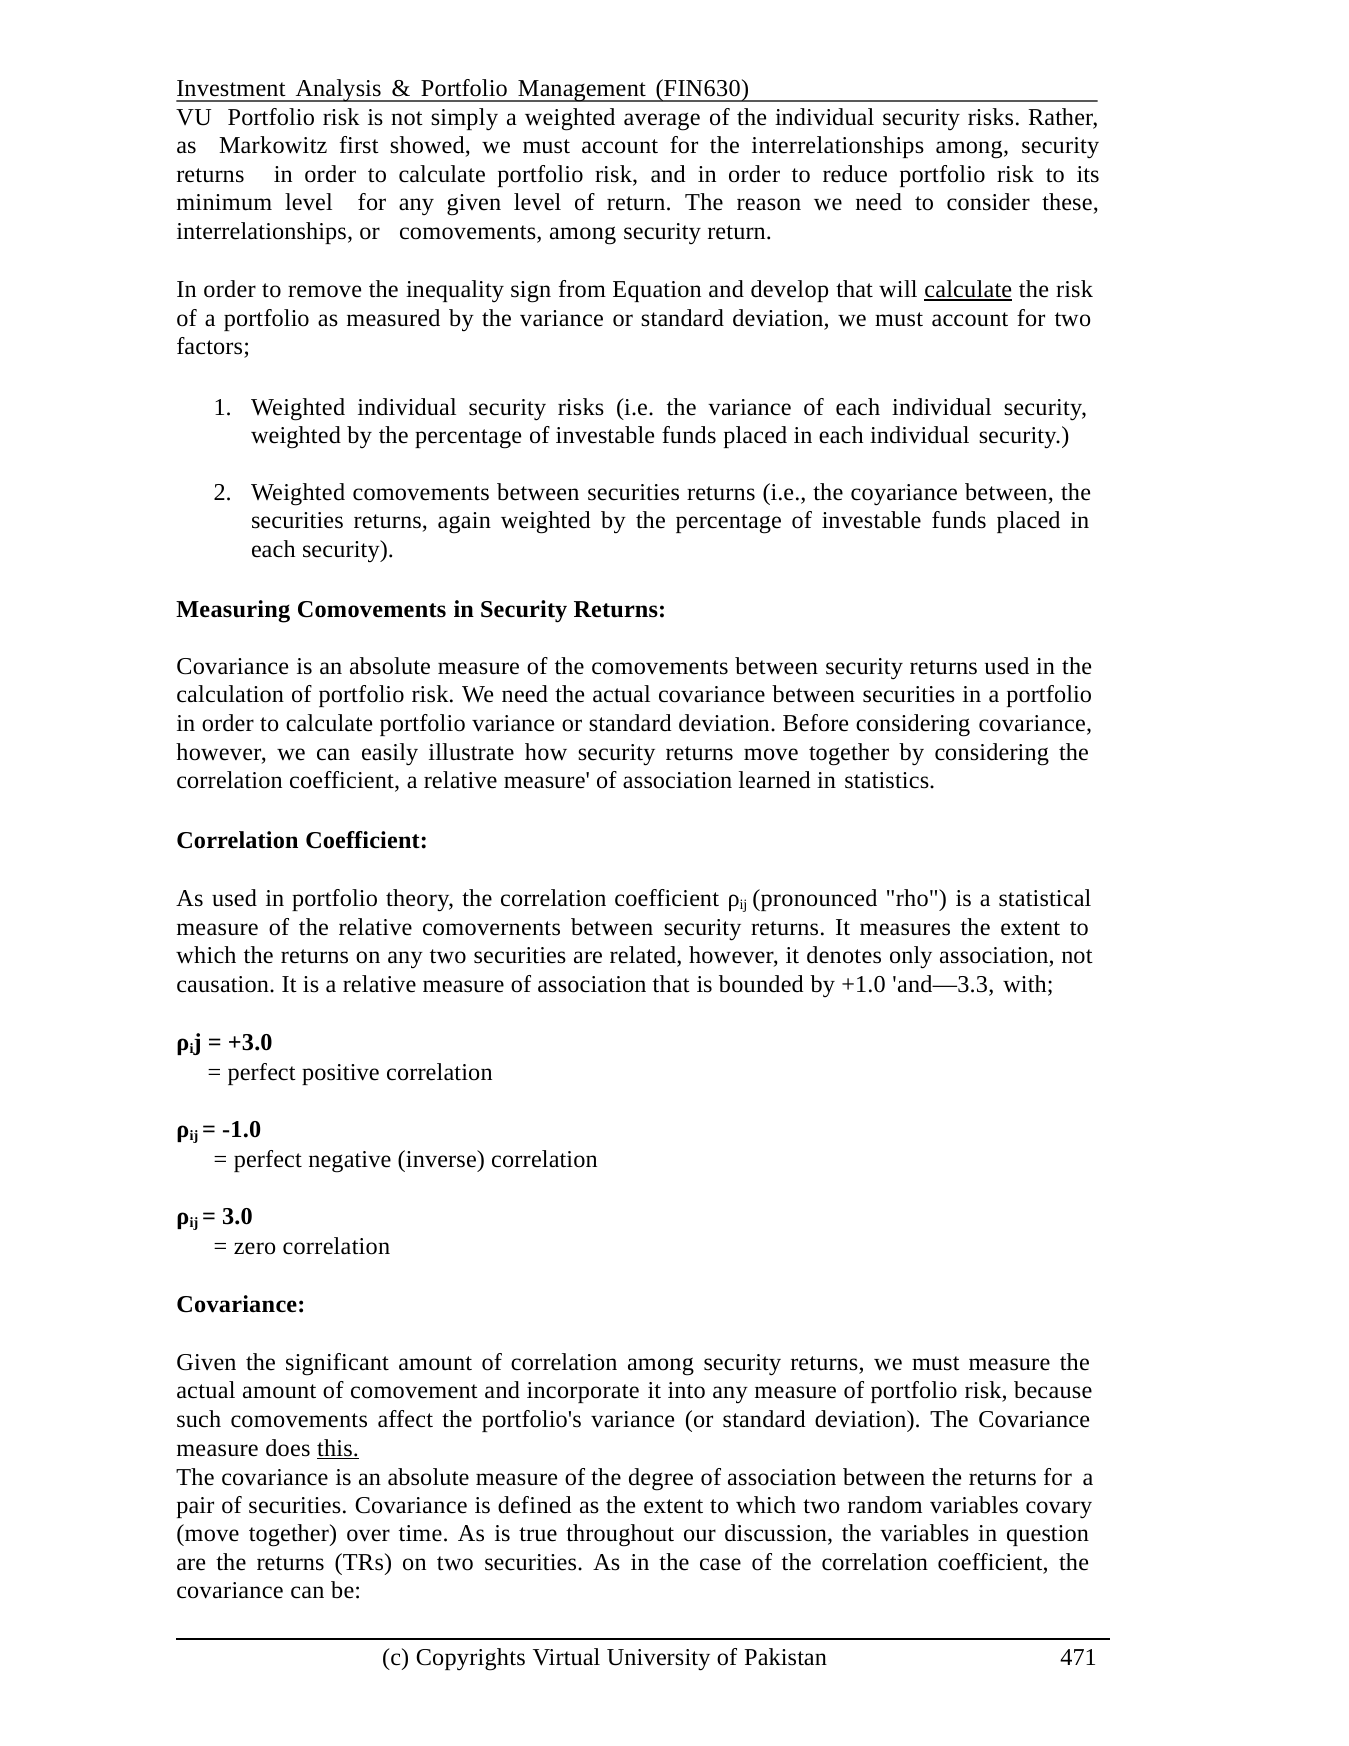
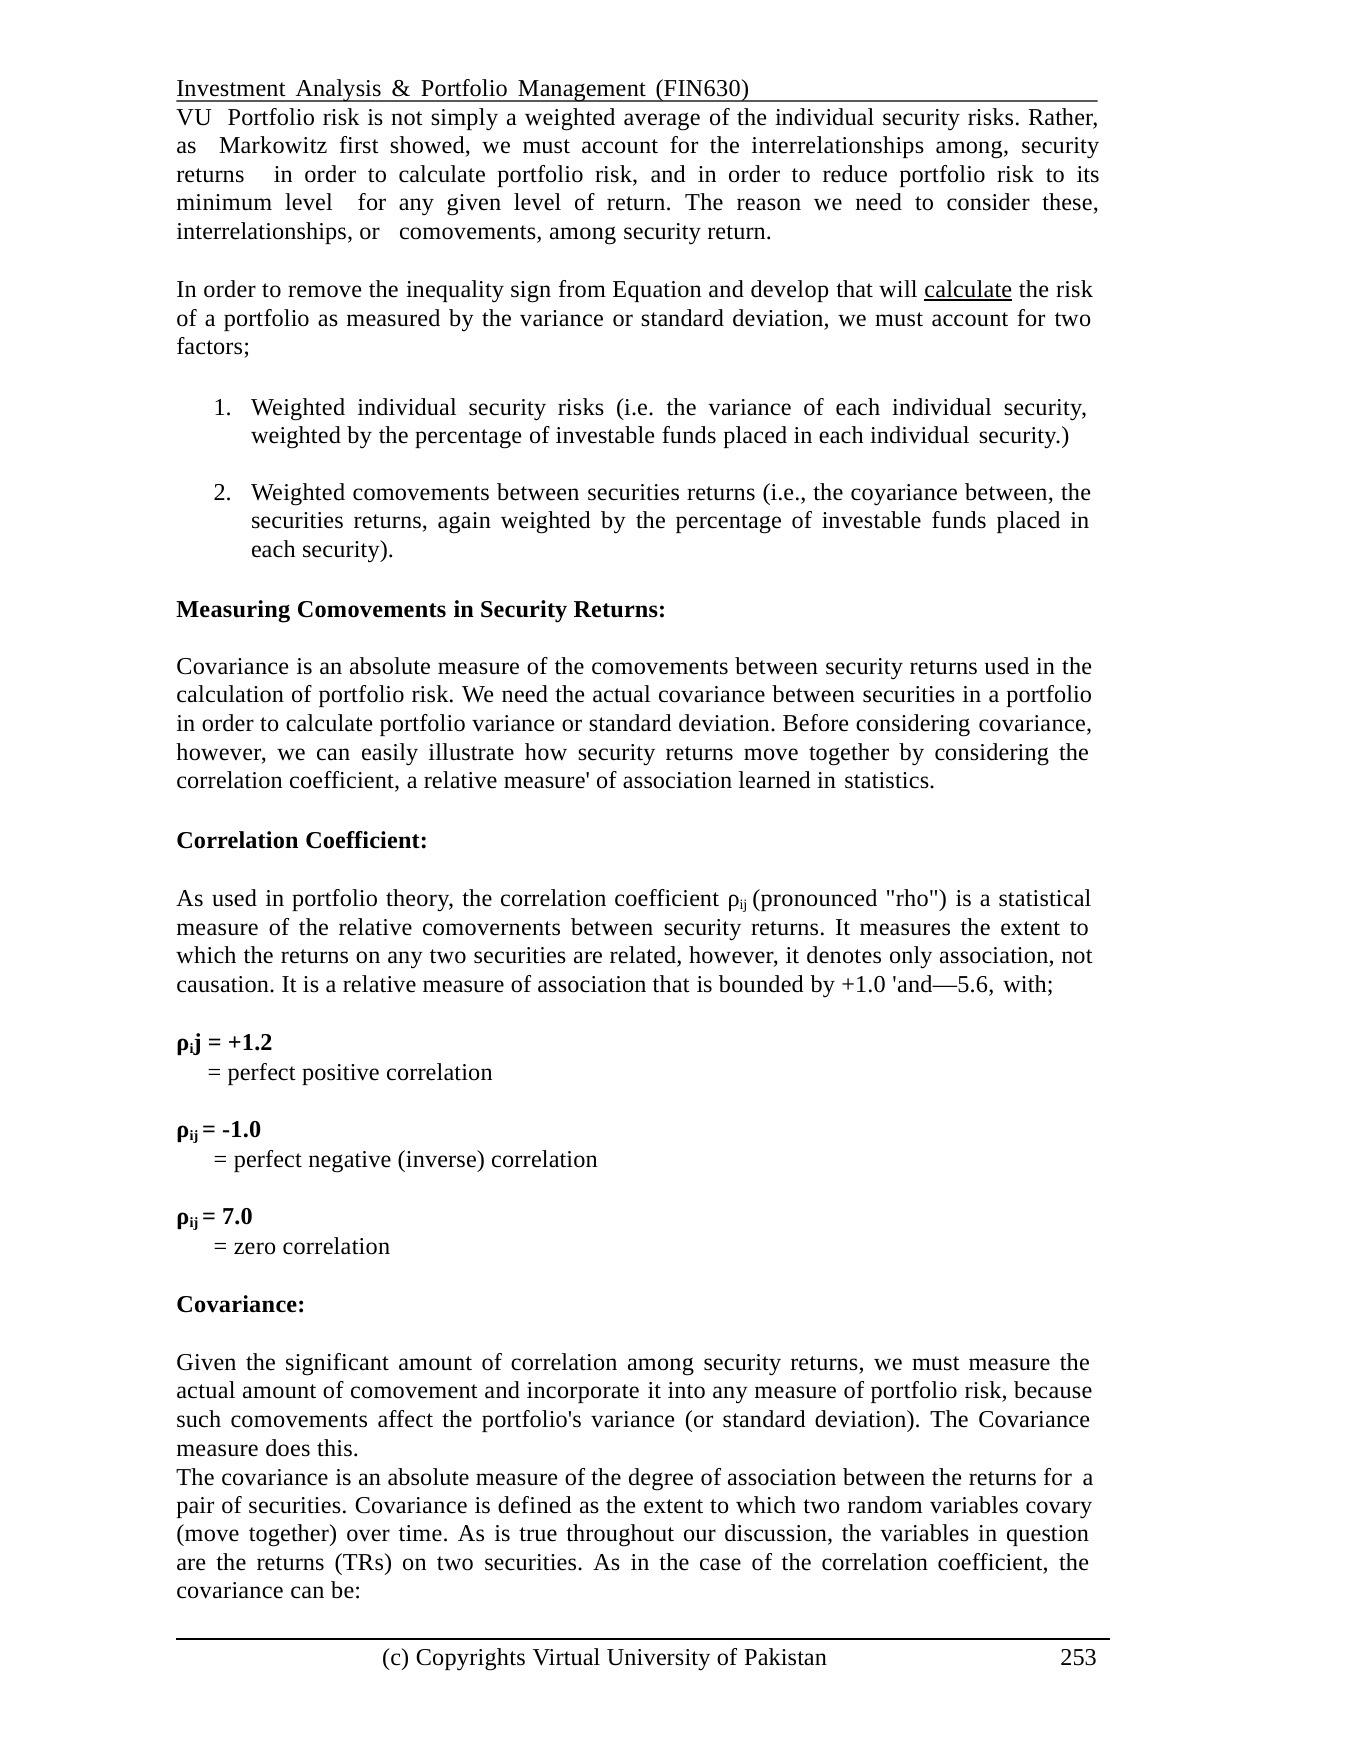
and—3.3: and—3.3 -> and—5.6
+3.0: +3.0 -> +1.2
3.0: 3.0 -> 7.0
this underline: present -> none
471: 471 -> 253
